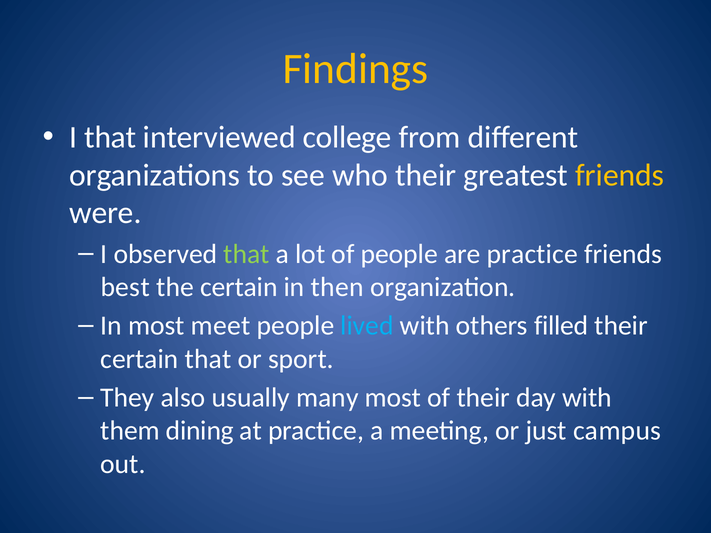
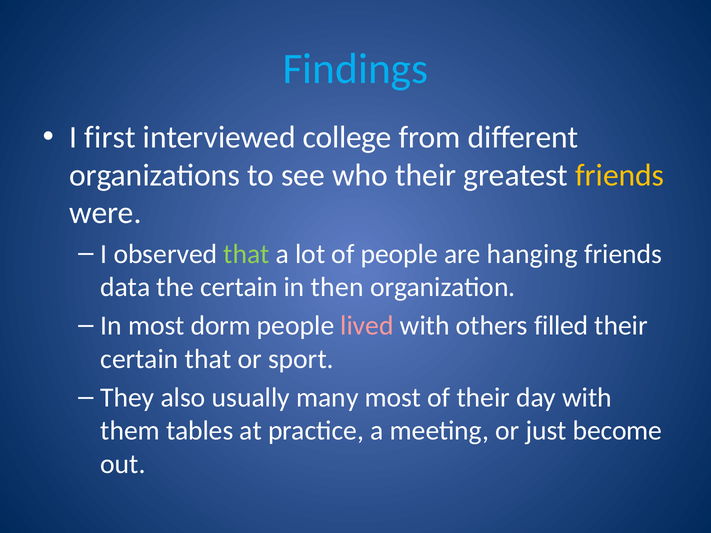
Findings colour: yellow -> light blue
I that: that -> first
are practice: practice -> hanging
best: best -> data
meet: meet -> dorm
lived colour: light blue -> pink
dining: dining -> tables
campus: campus -> become
